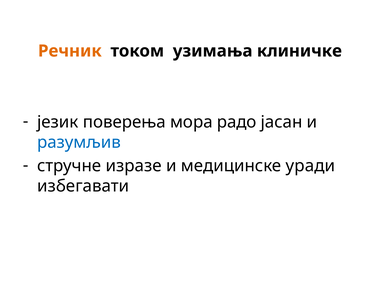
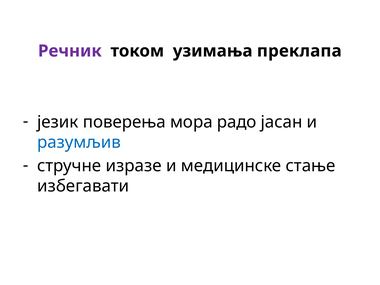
Речник colour: orange -> purple
клиничке: клиничке -> преклапа
уради: уради -> стање
